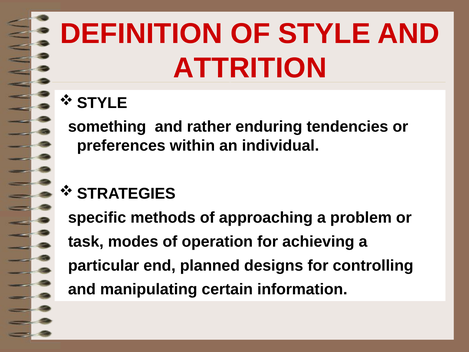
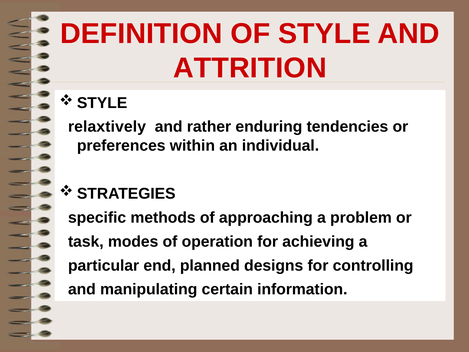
something: something -> relaxtively
